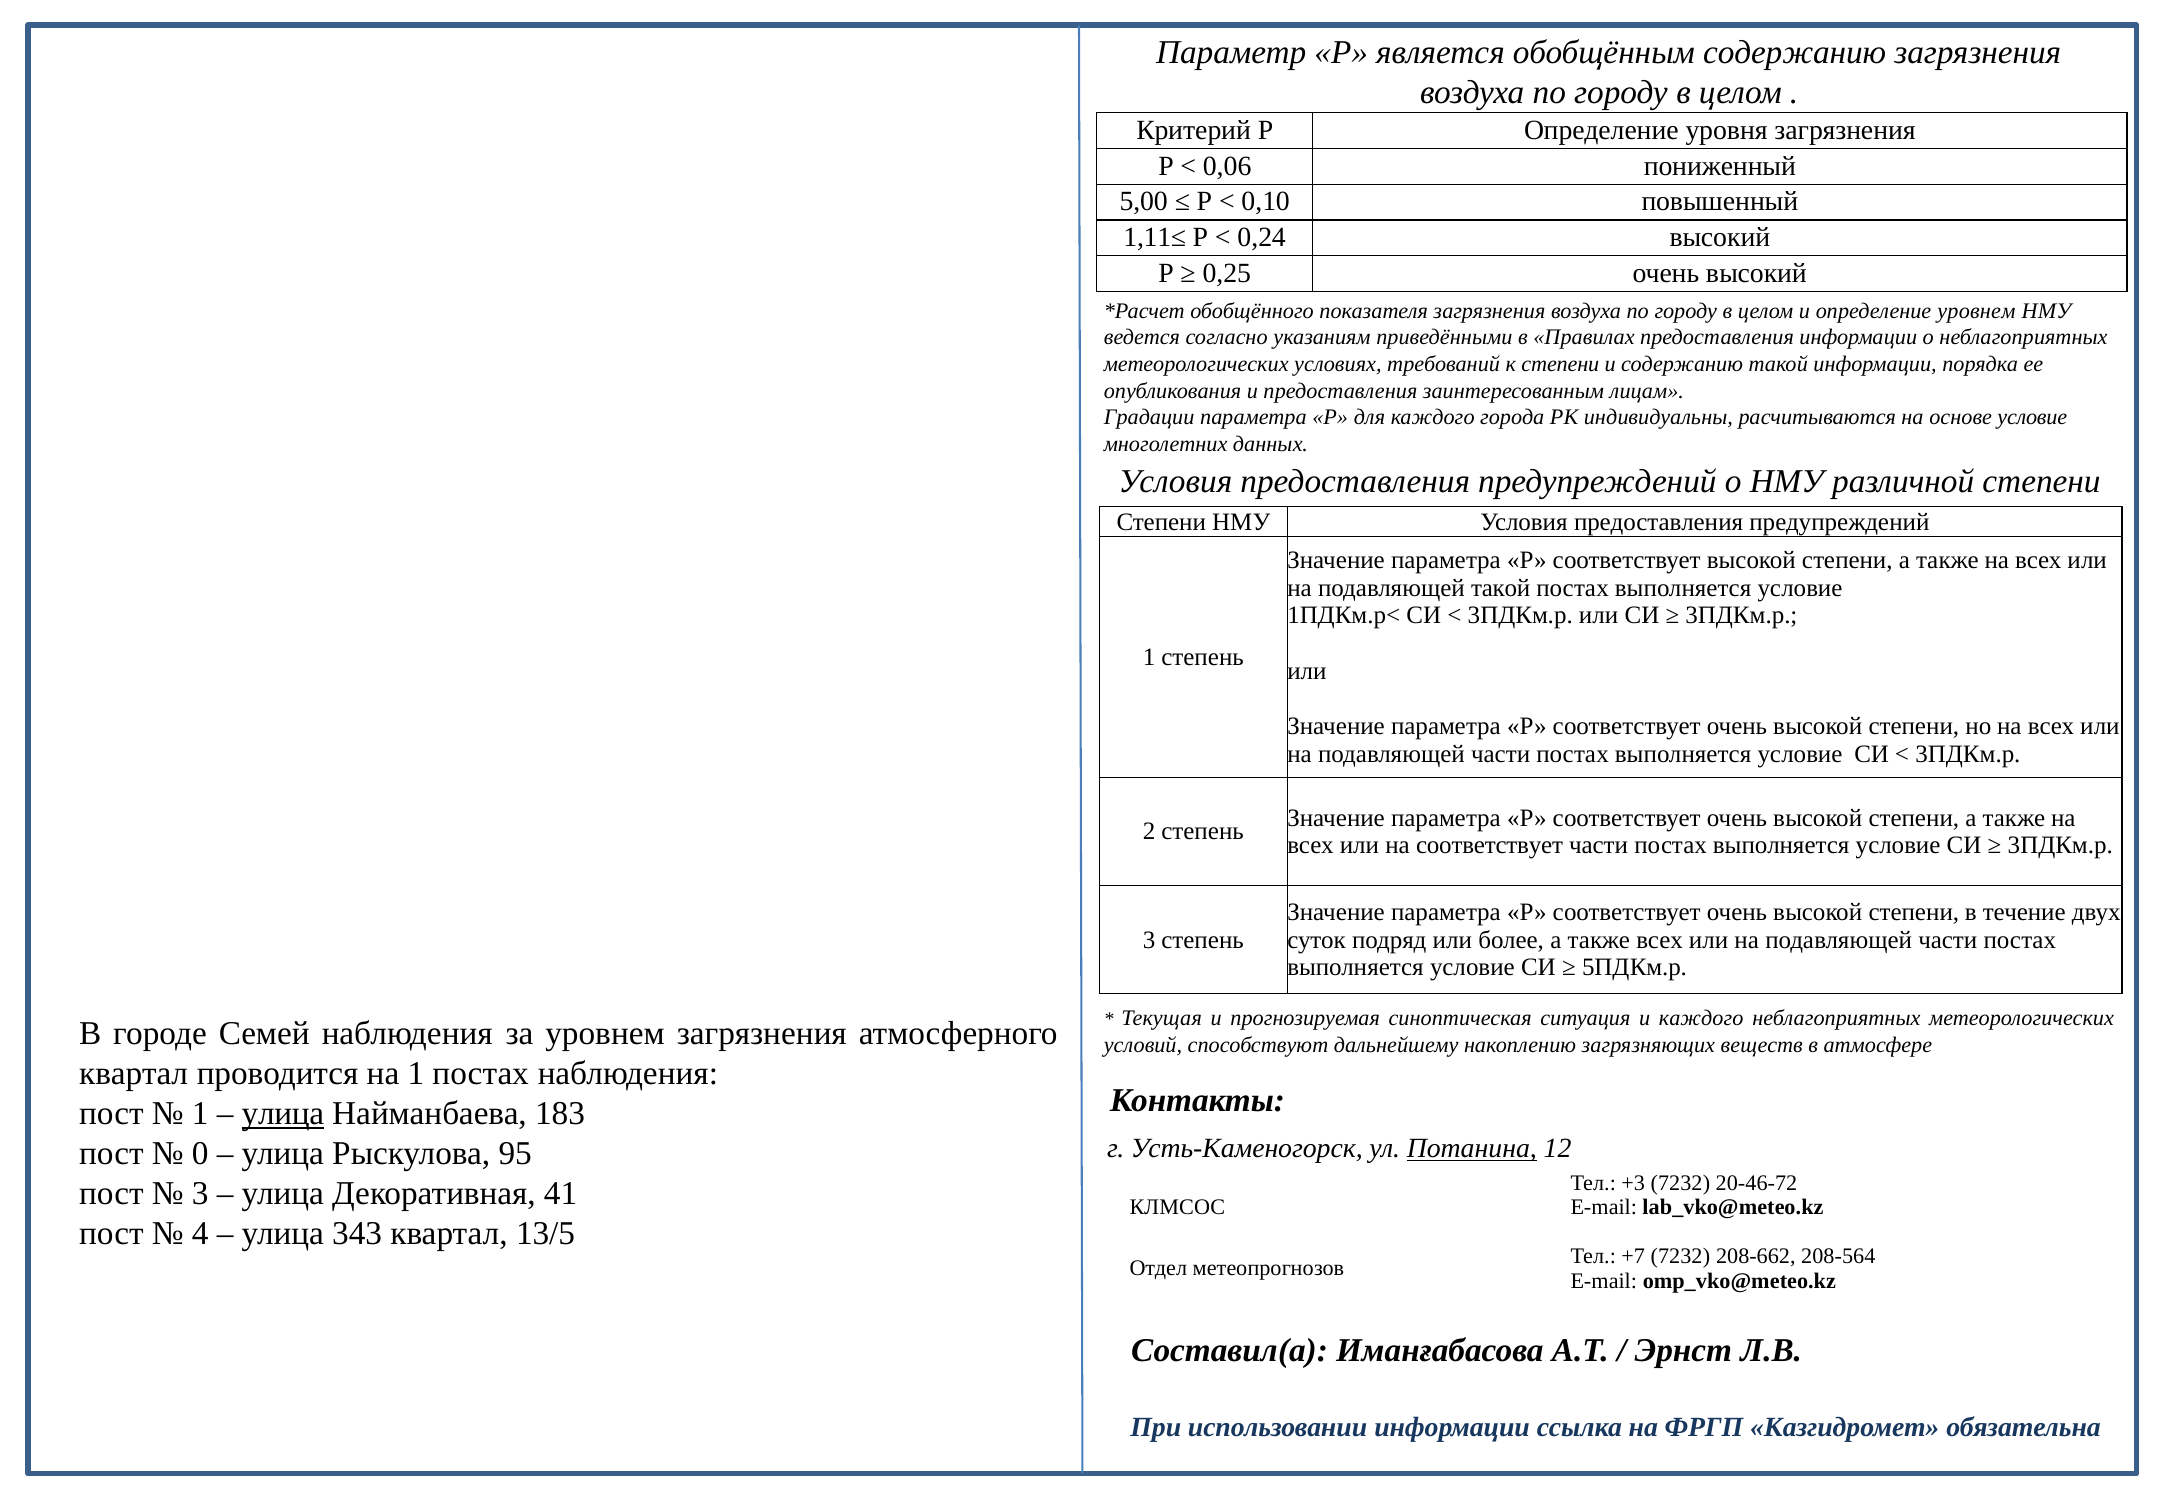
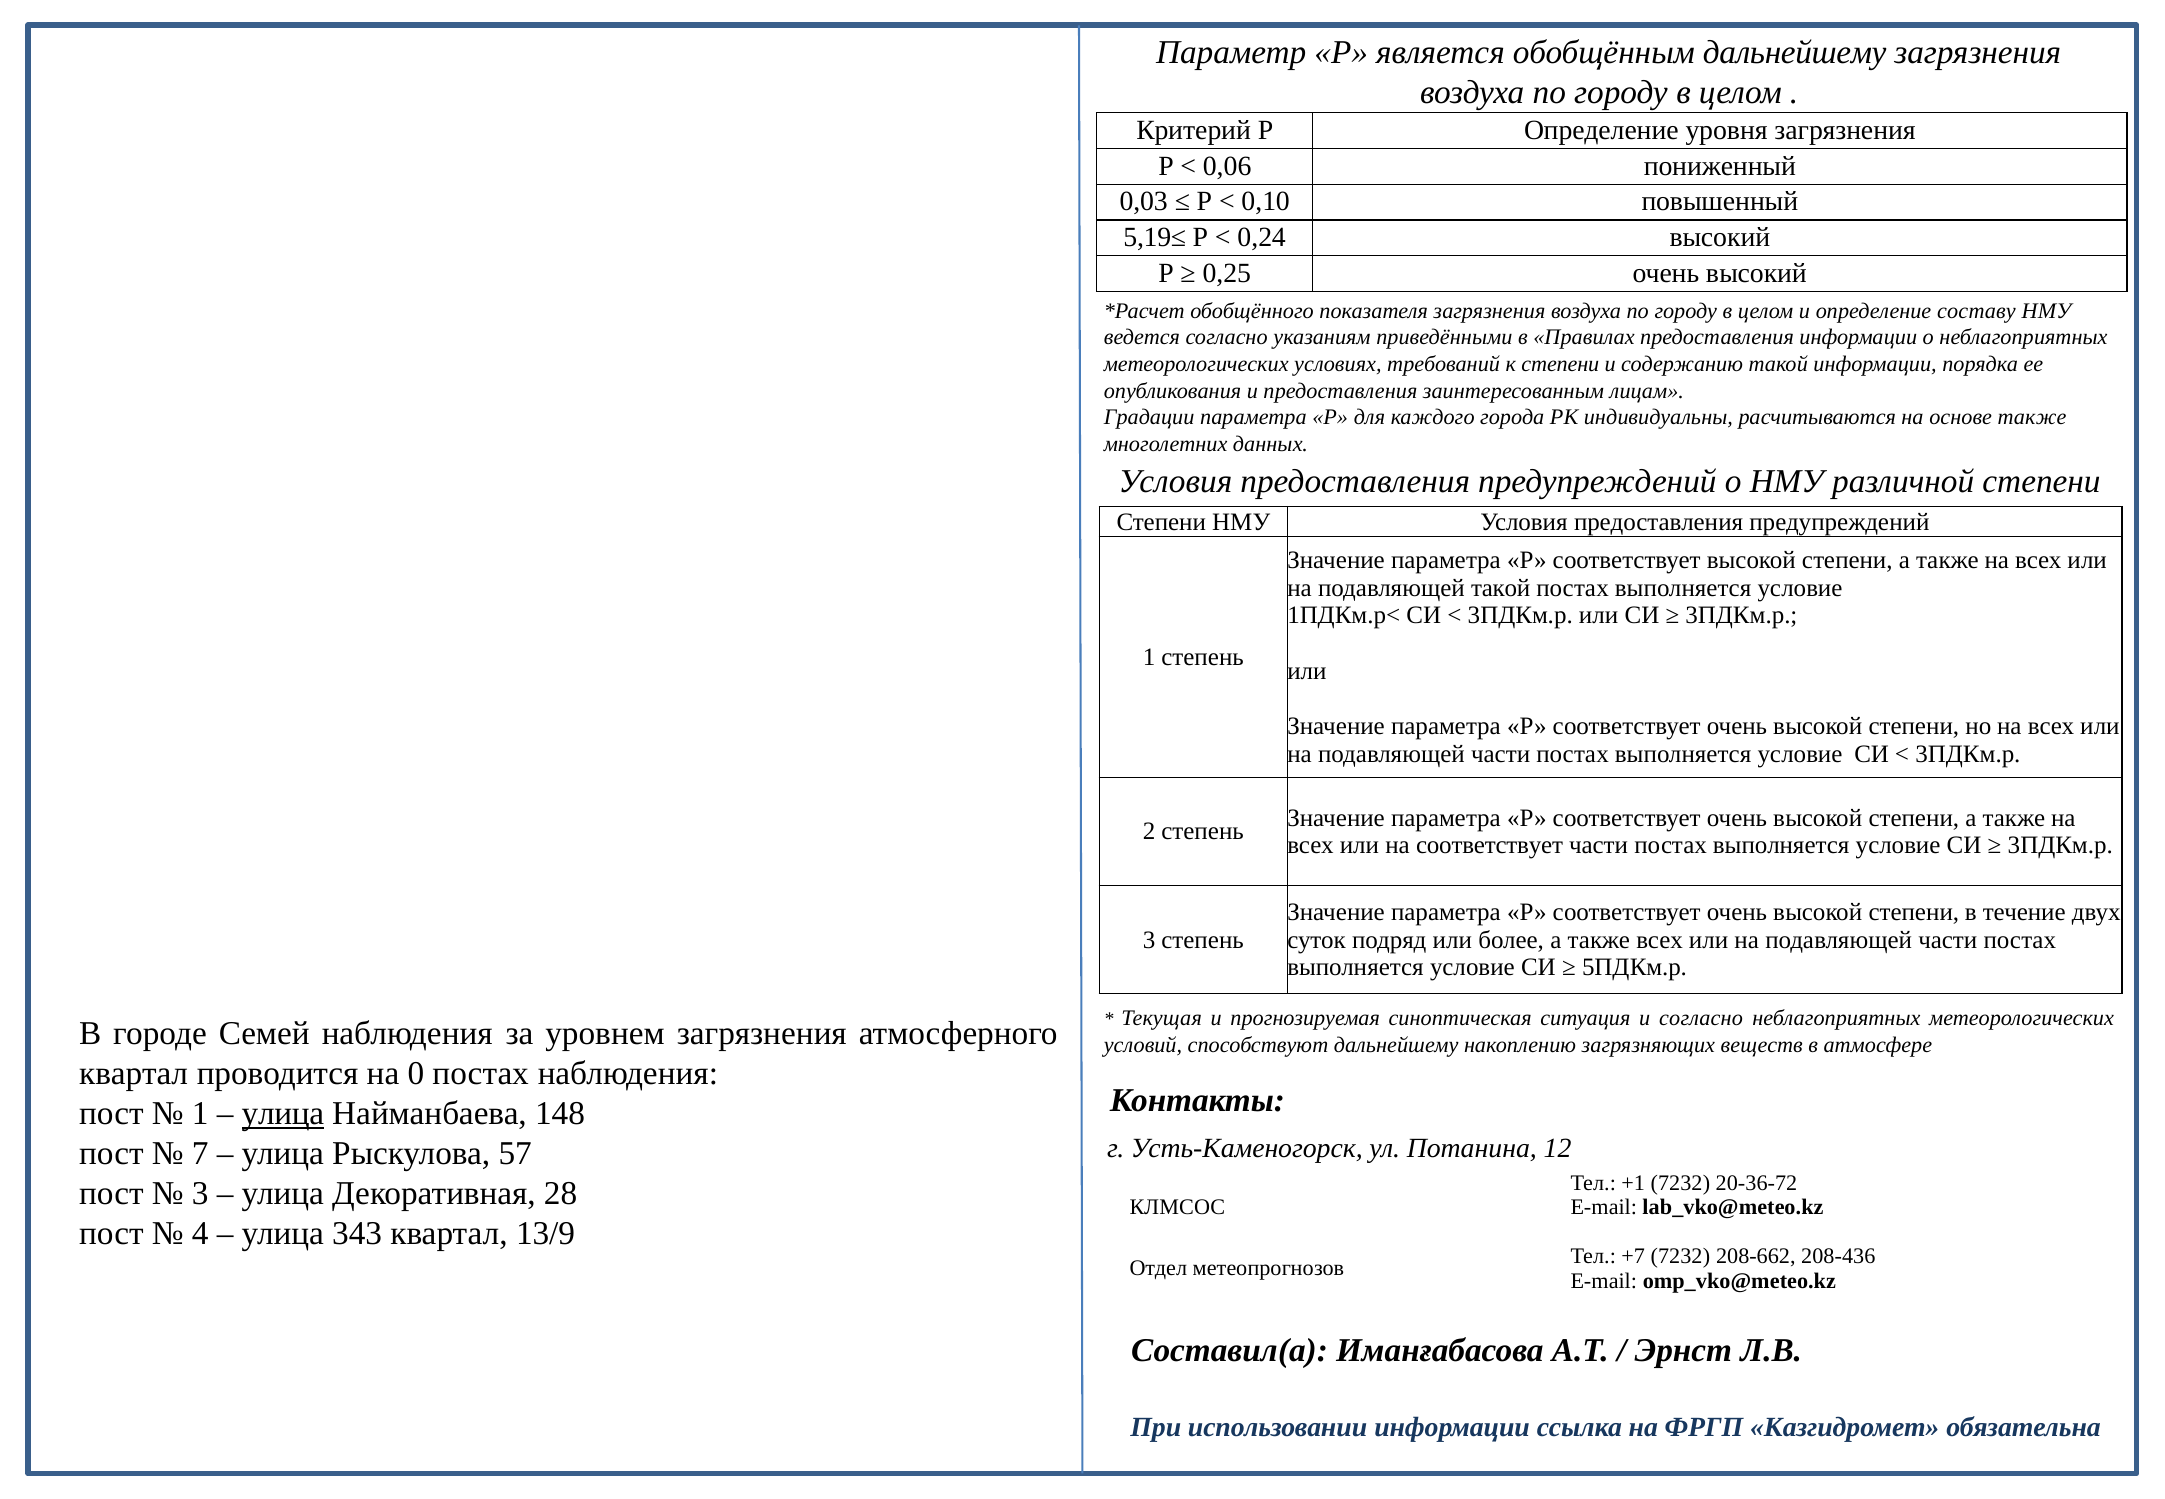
обобщённым содержанию: содержанию -> дальнейшему
5,00: 5,00 -> 0,03
1,11≤: 1,11≤ -> 5,19≤
определение уровнем: уровнем -> составу
основе условие: условие -> также
и каждого: каждого -> согласно
на 1: 1 -> 0
183: 183 -> 148
Потанина underline: present -> none
0: 0 -> 7
95: 95 -> 57
+3: +3 -> +1
20-46-72: 20-46-72 -> 20-36-72
41: 41 -> 28
13/5: 13/5 -> 13/9
208-564: 208-564 -> 208-436
